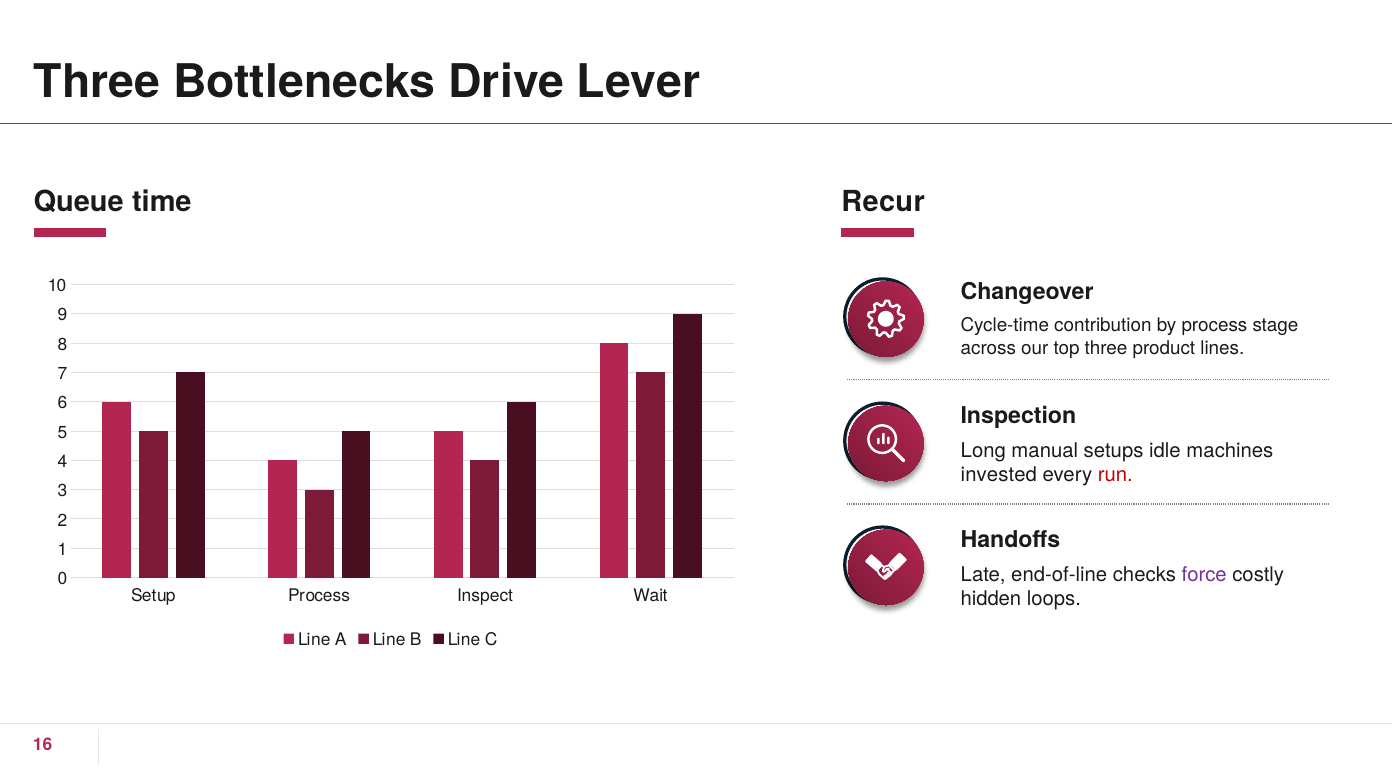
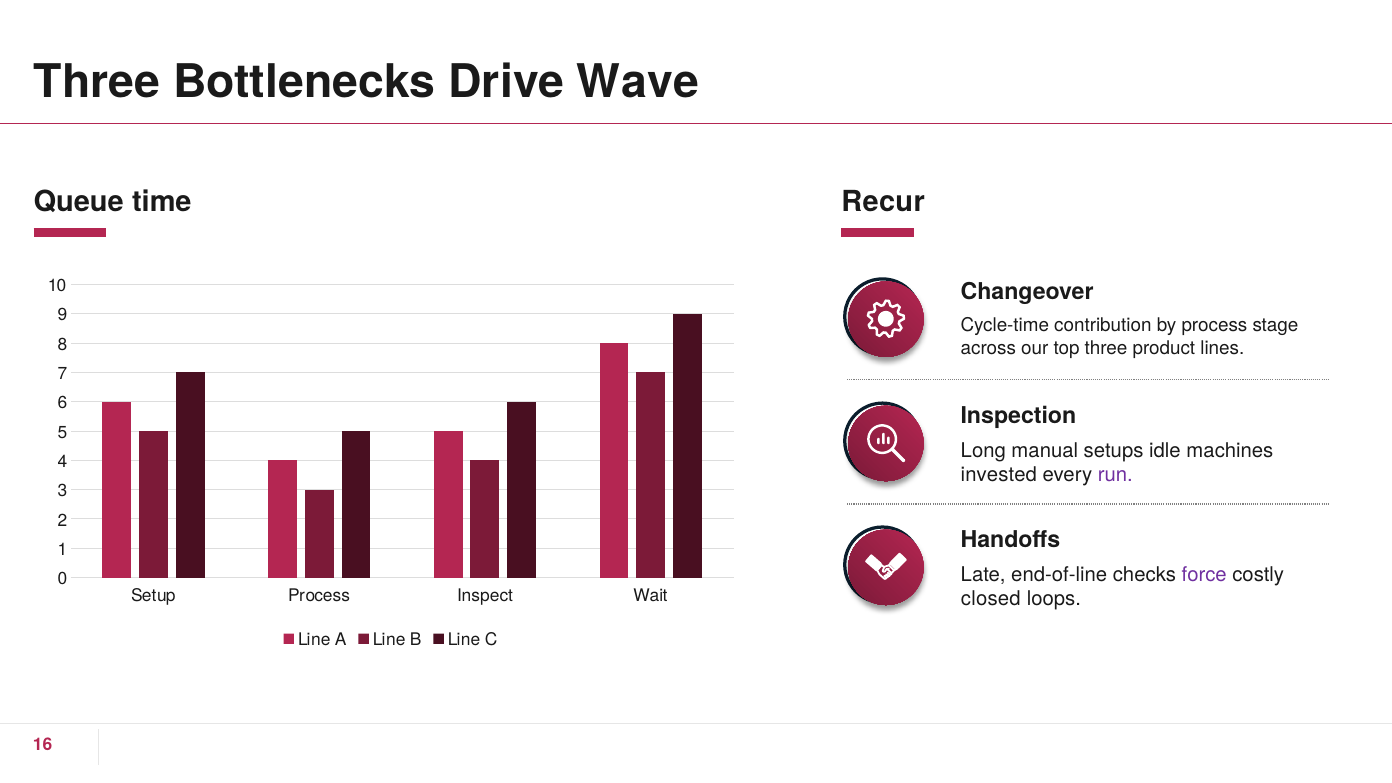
Lever: Lever -> Wave
run colour: red -> purple
hidden: hidden -> closed
